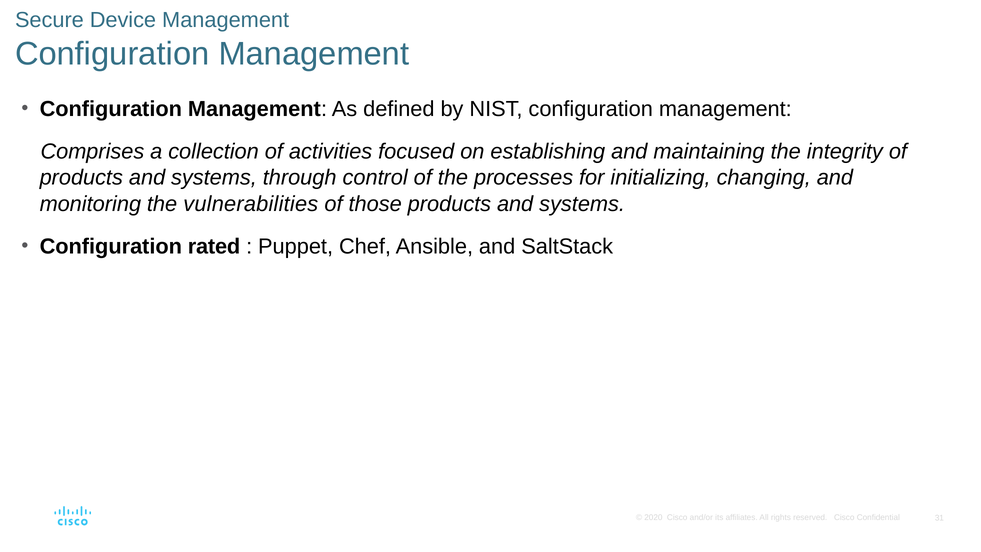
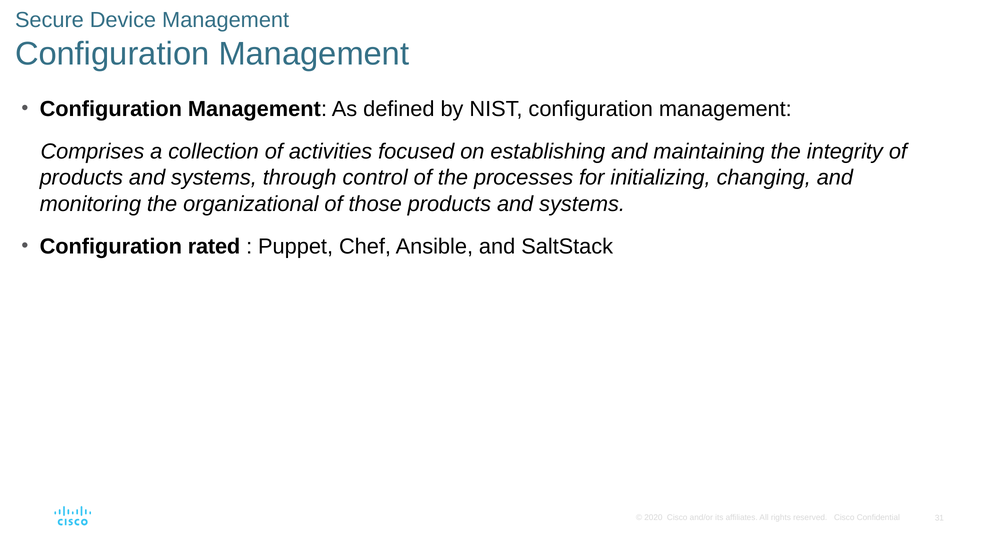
vulnerabilities: vulnerabilities -> organizational
